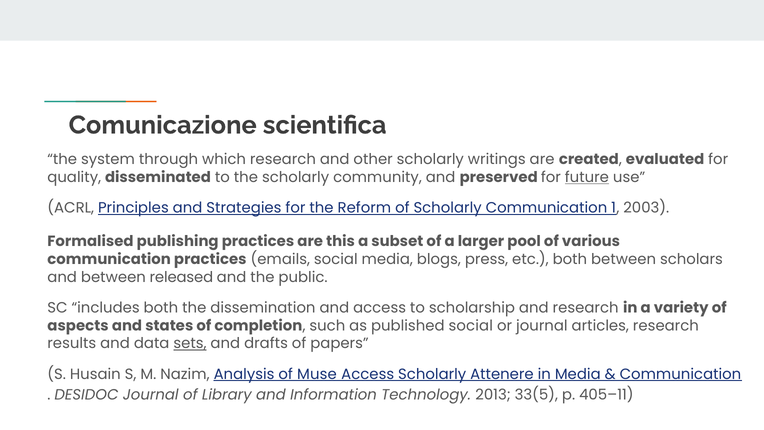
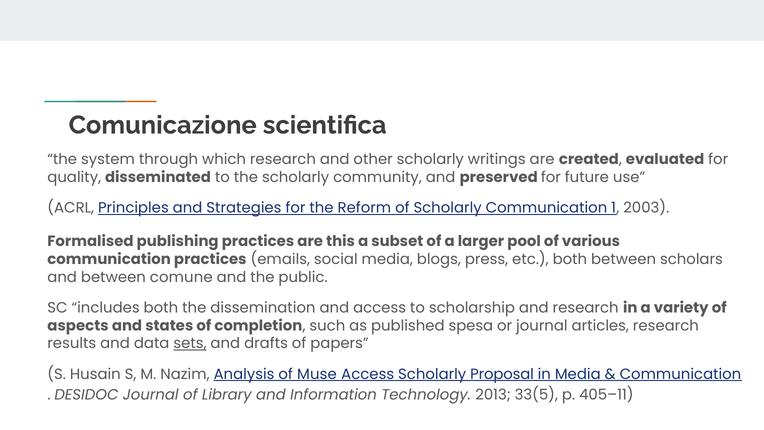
future underline: present -> none
released: released -> comune
published social: social -> spesa
Attenere: Attenere -> Proposal
